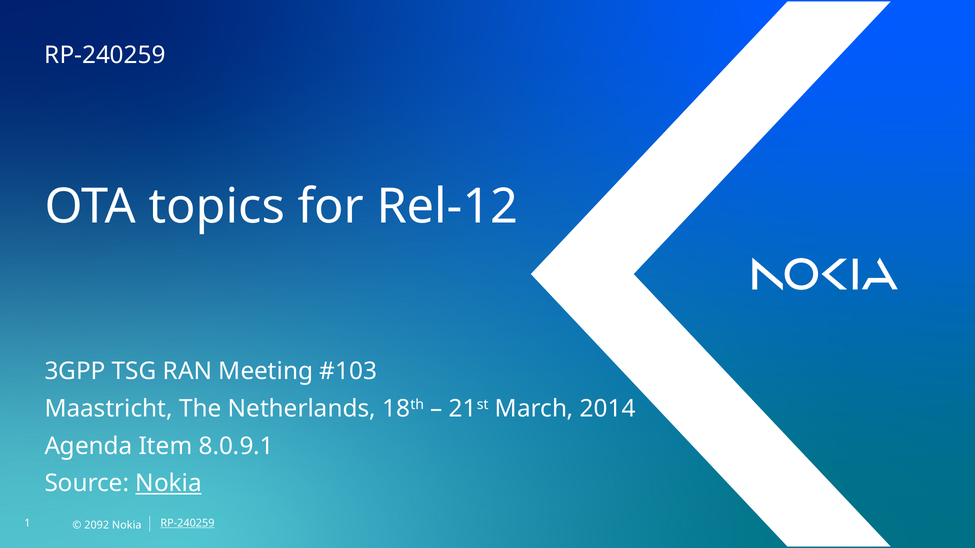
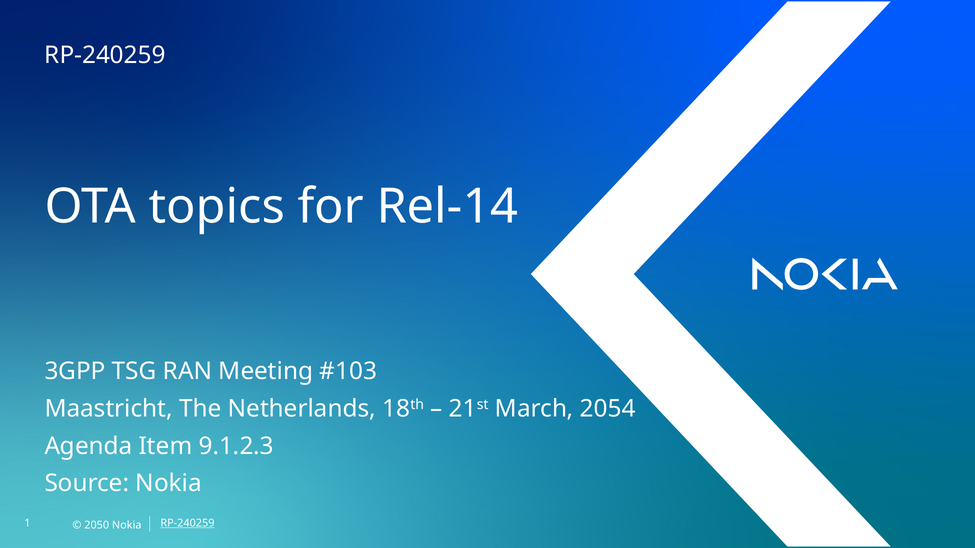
Rel-12: Rel-12 -> Rel-14
2014: 2014 -> 2054
8.0.9.1: 8.0.9.1 -> 9.1.2.3
Nokia at (169, 484) underline: present -> none
2092: 2092 -> 2050
